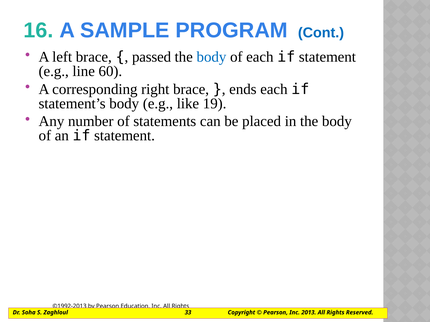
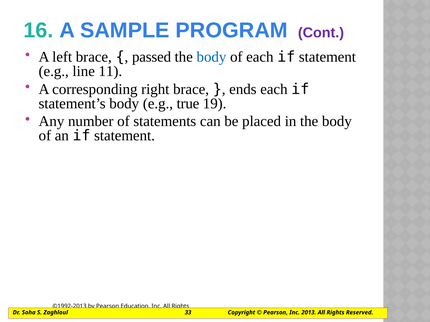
Cont colour: blue -> purple
60: 60 -> 11
like: like -> true
